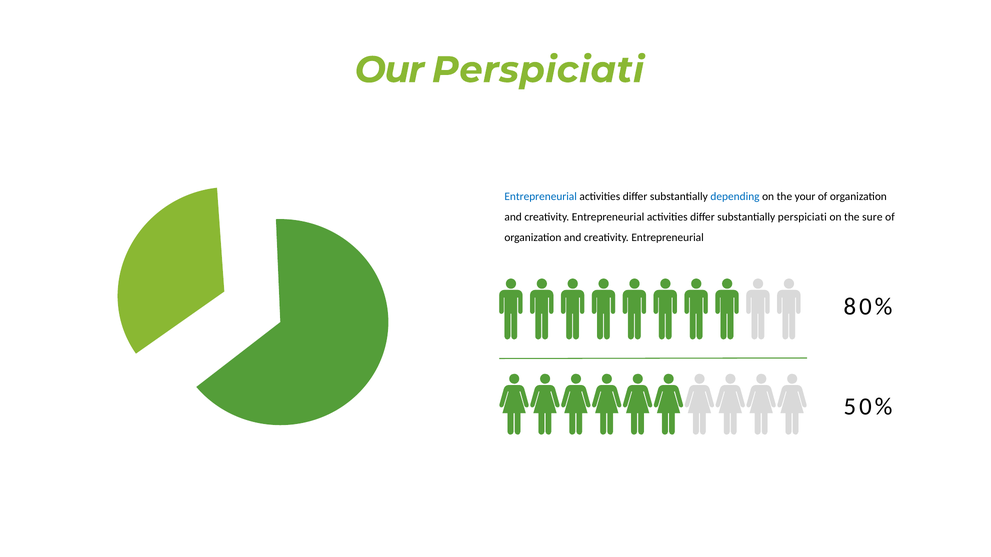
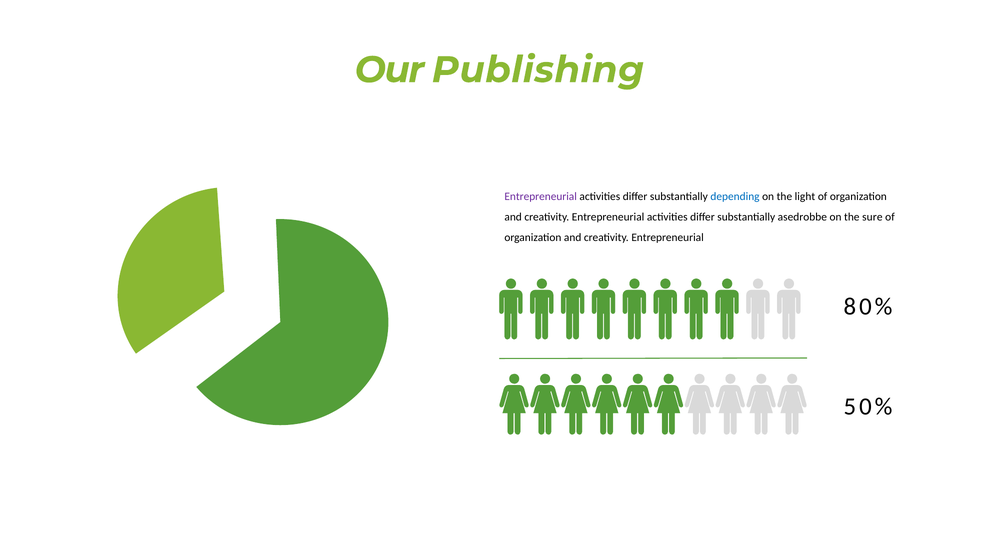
Our Perspiciati: Perspiciati -> Publishing
Entrepreneurial at (541, 197) colour: blue -> purple
your: your -> light
substantially perspiciati: perspiciati -> asedrobbe
